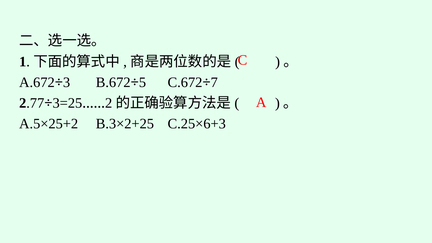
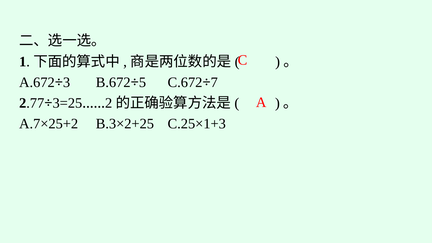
A.5×25+2: A.5×25+2 -> A.7×25+2
C.25×6+3: C.25×6+3 -> C.25×1+3
